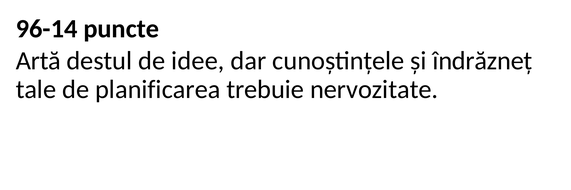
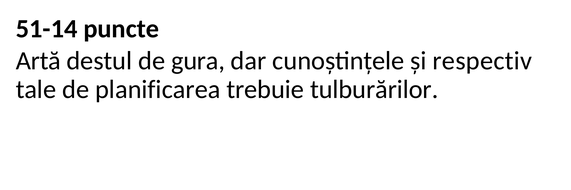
96-14: 96-14 -> 51-14
idee: idee -> gura
îndrăzneț: îndrăzneț -> respectiv
nervozitate: nervozitate -> tulburărilor
